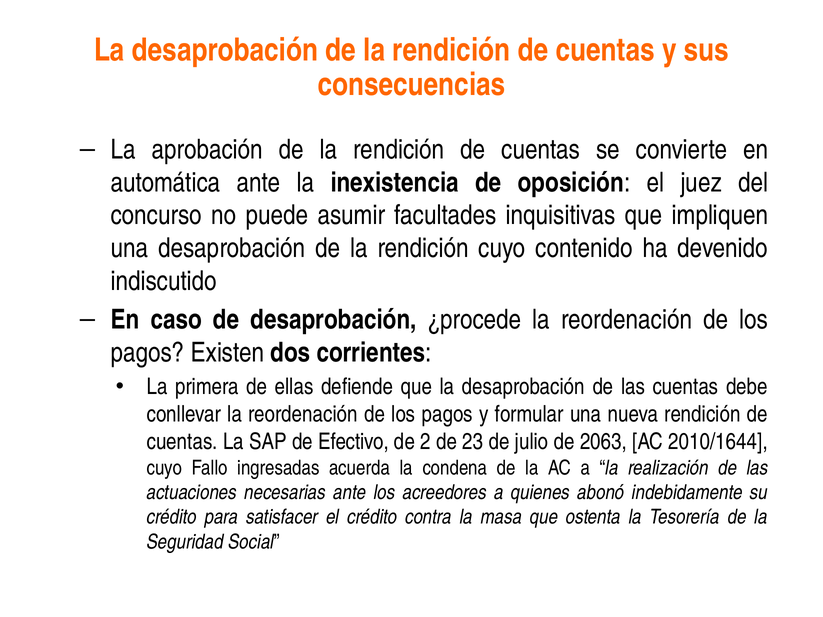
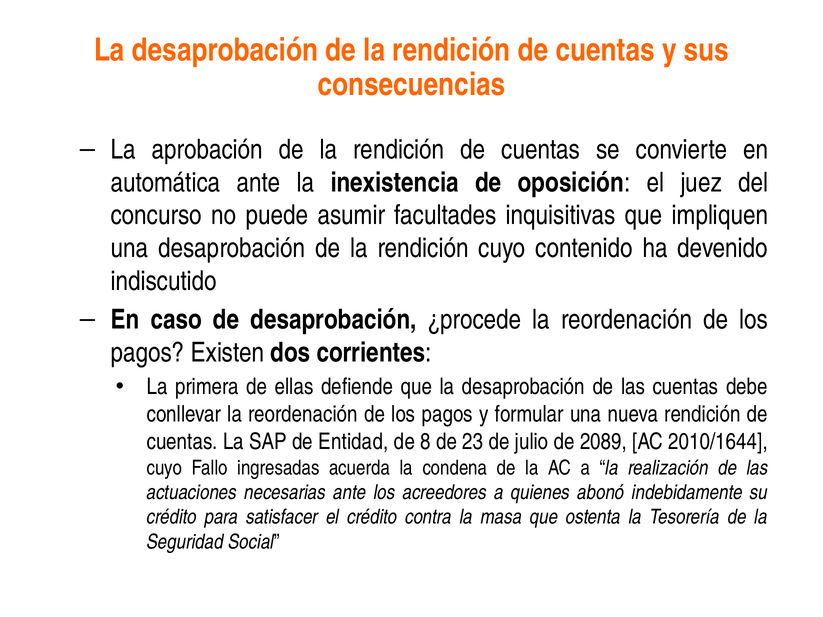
Efectivo: Efectivo -> Entidad
2: 2 -> 8
2063: 2063 -> 2089
